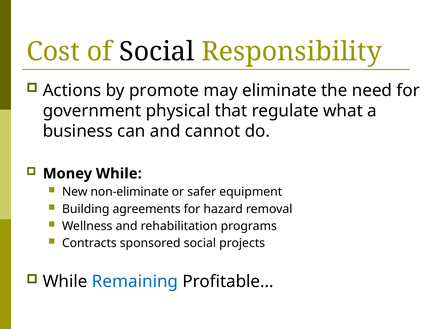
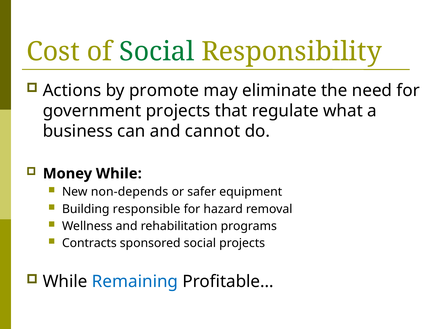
Social at (157, 52) colour: black -> green
government physical: physical -> projects
non-eliminate: non-eliminate -> non-depends
agreements: agreements -> responsible
